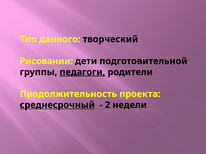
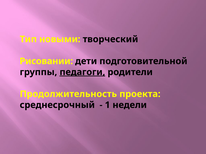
данного: данного -> новыми
среднесрочный underline: present -> none
2: 2 -> 1
